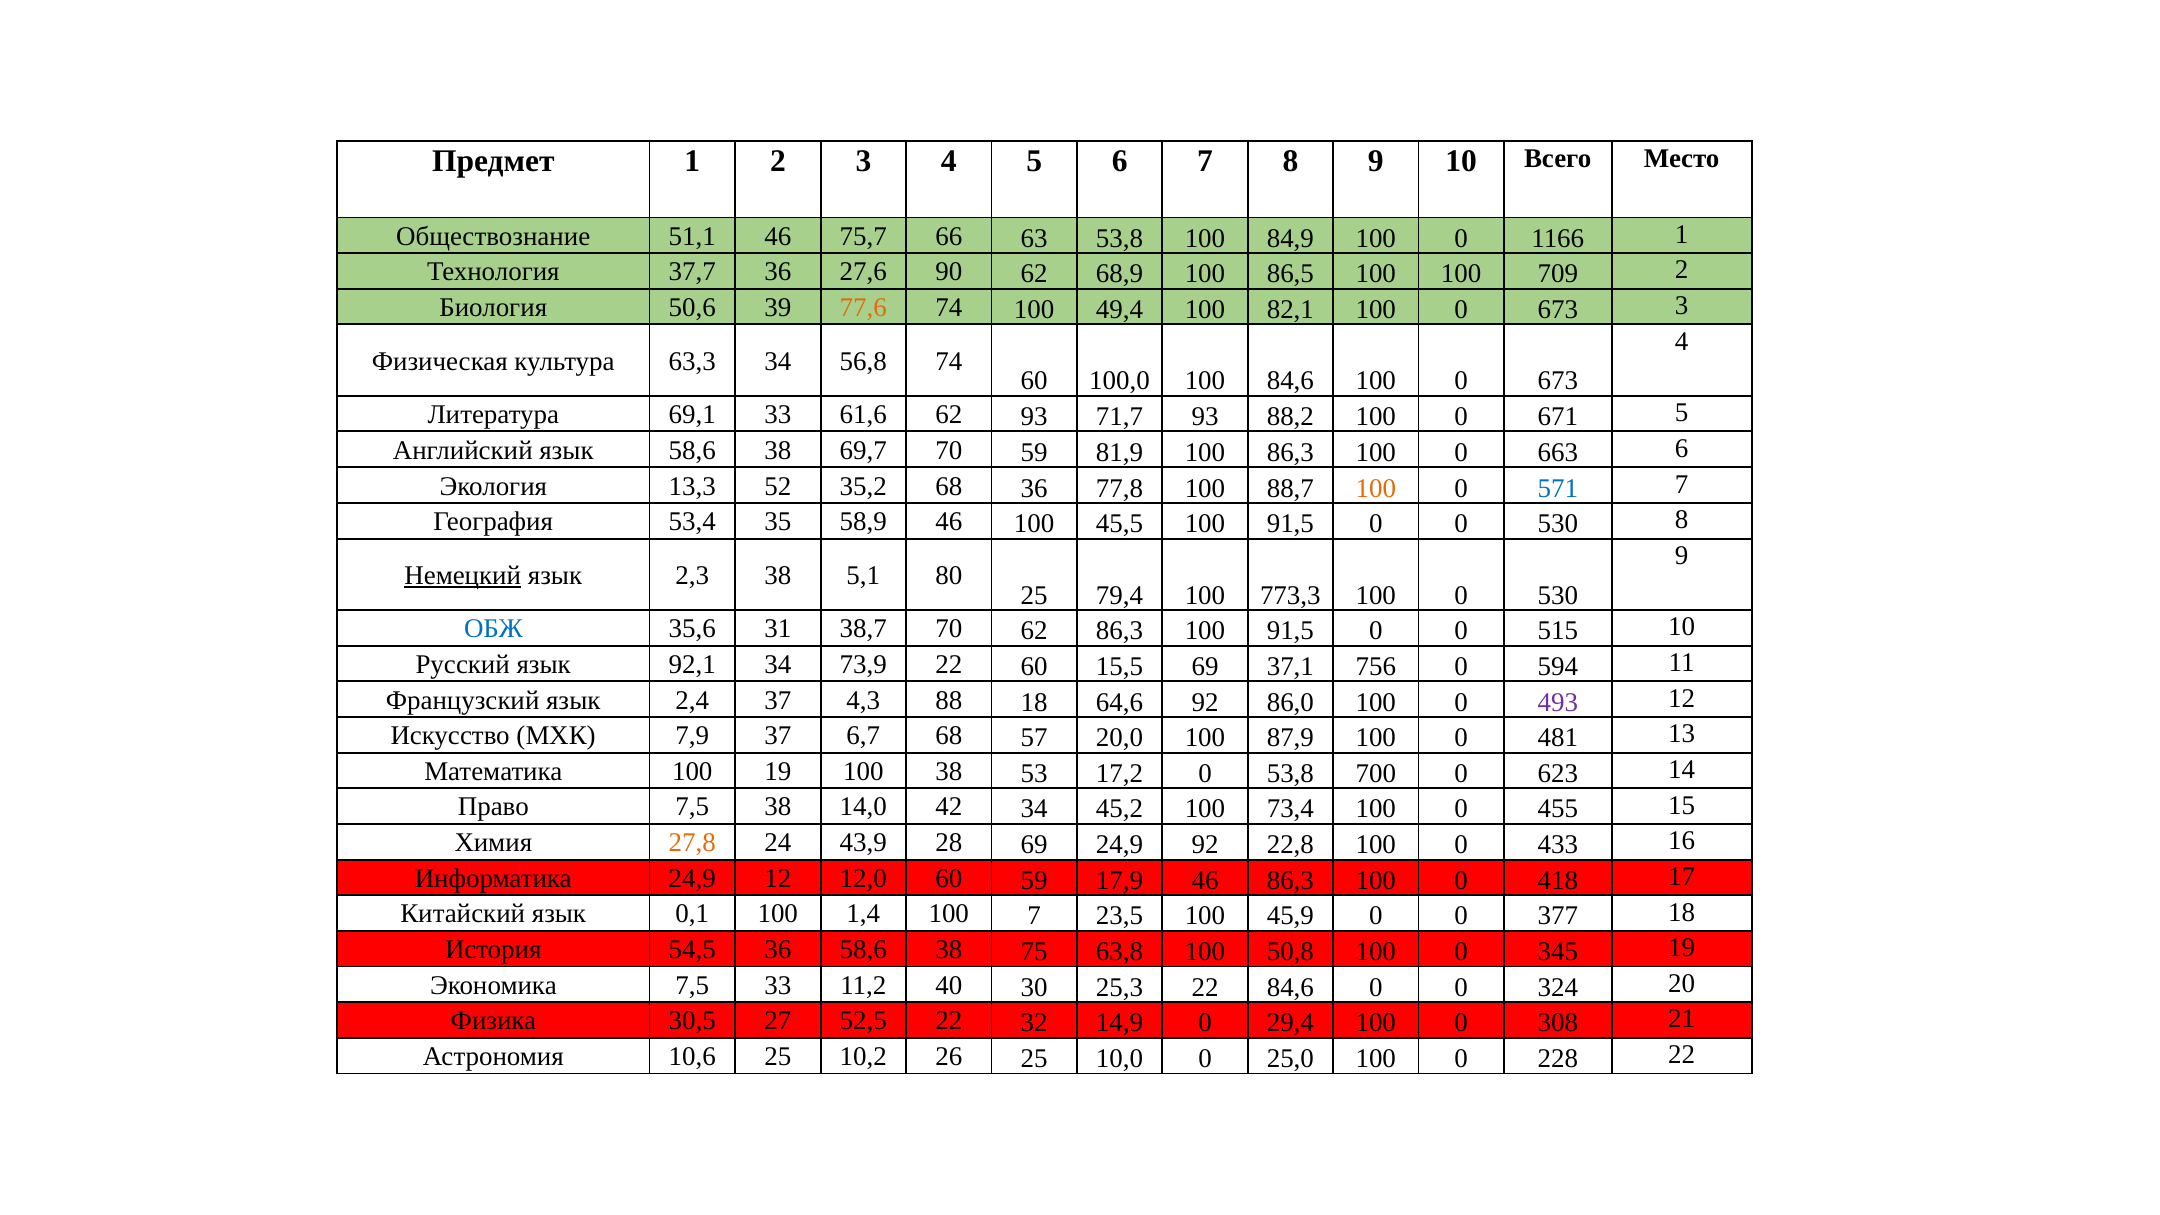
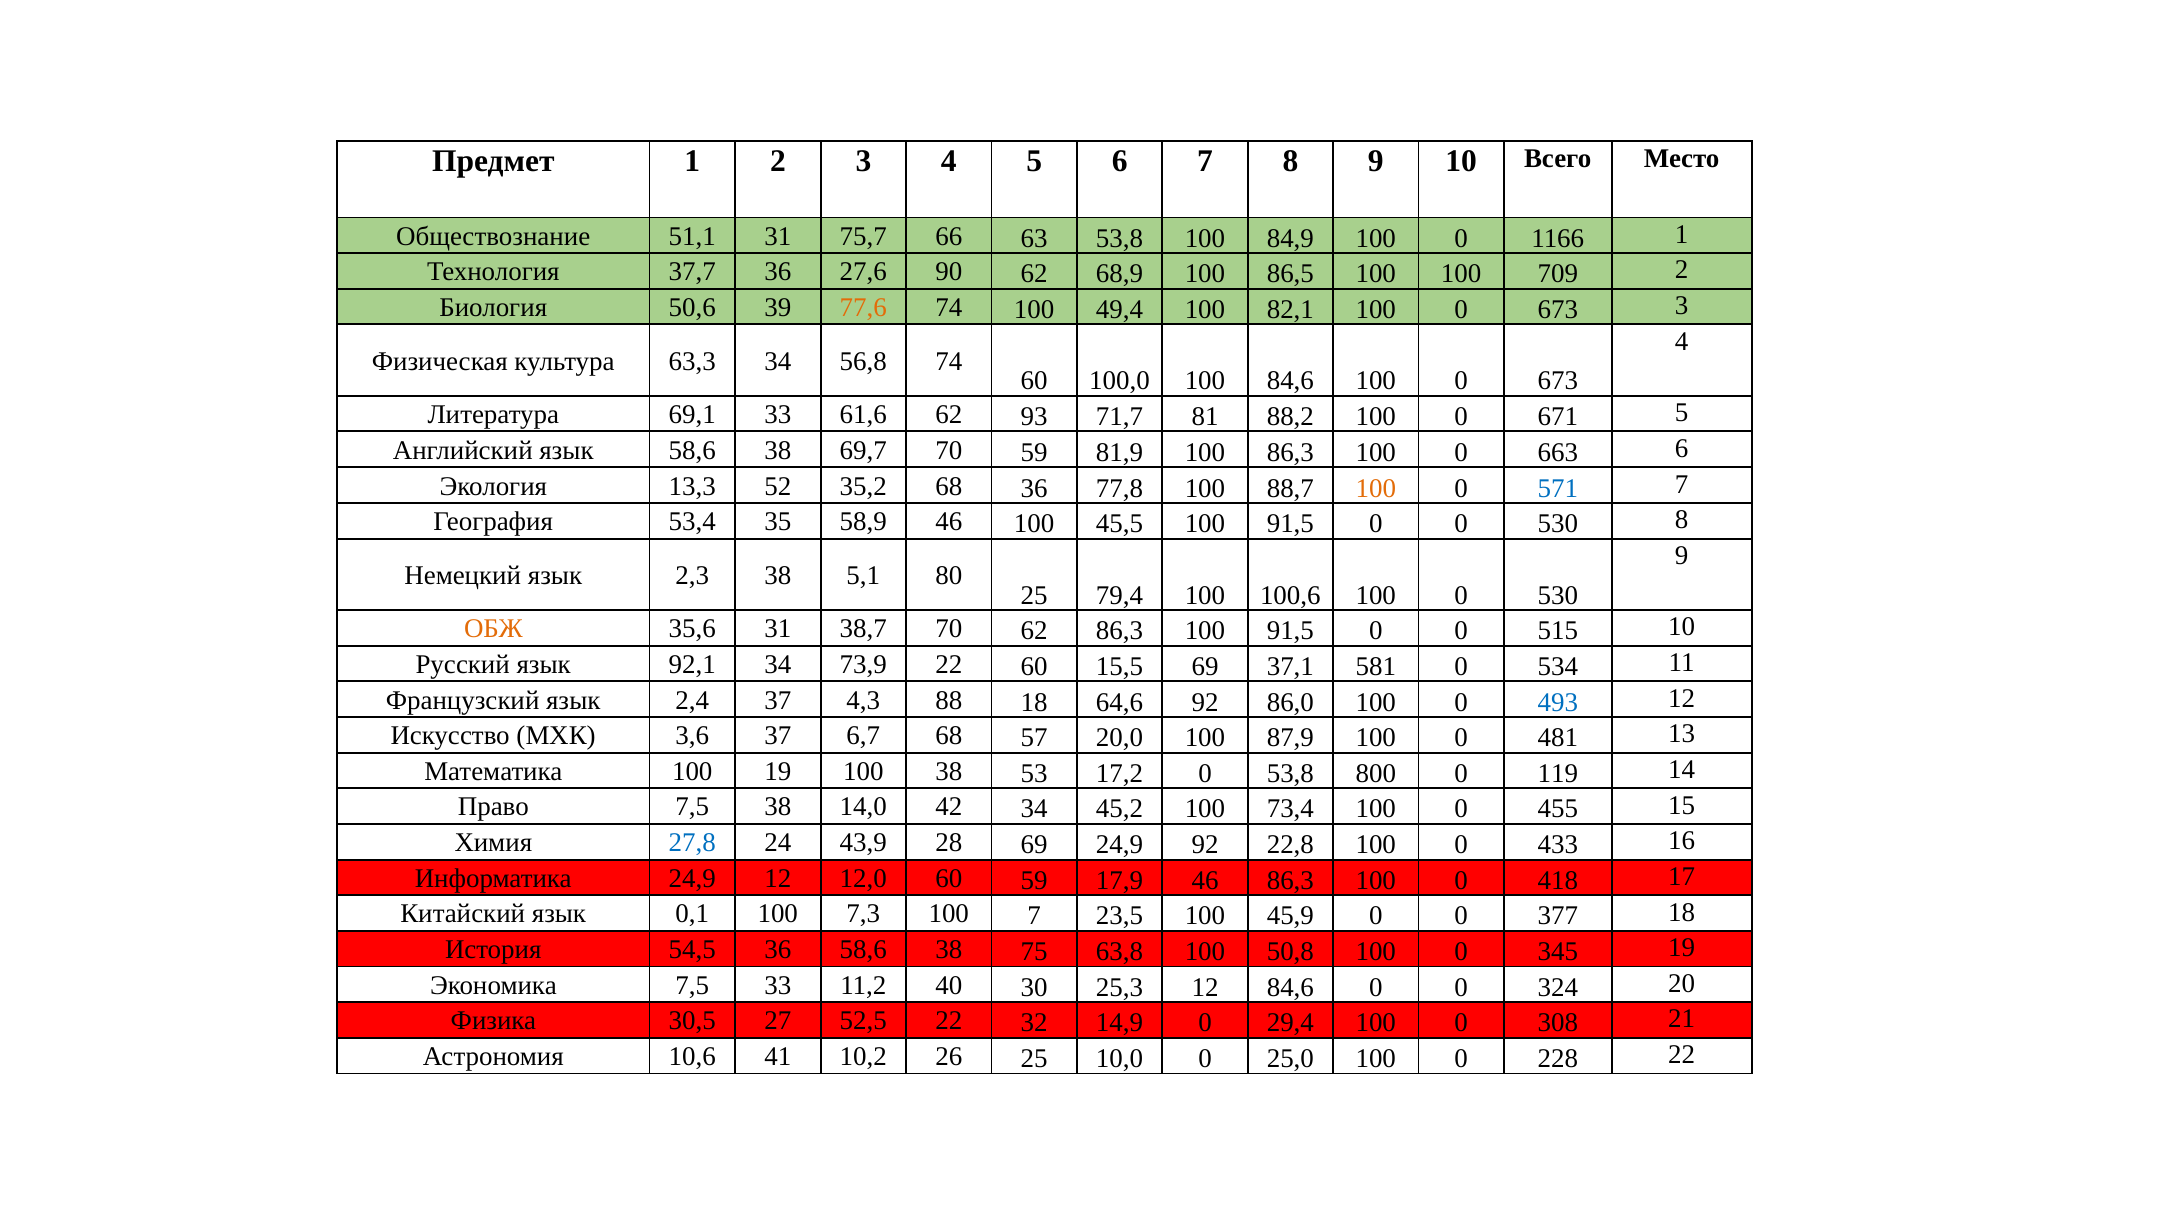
51,1 46: 46 -> 31
71,7 93: 93 -> 81
Немецкий underline: present -> none
773,3: 773,3 -> 100,6
ОБЖ colour: blue -> orange
756: 756 -> 581
594: 594 -> 534
493 colour: purple -> blue
7,9: 7,9 -> 3,6
700: 700 -> 800
623: 623 -> 119
27,8 colour: orange -> blue
1,4: 1,4 -> 7,3
25,3 22: 22 -> 12
10,6 25: 25 -> 41
